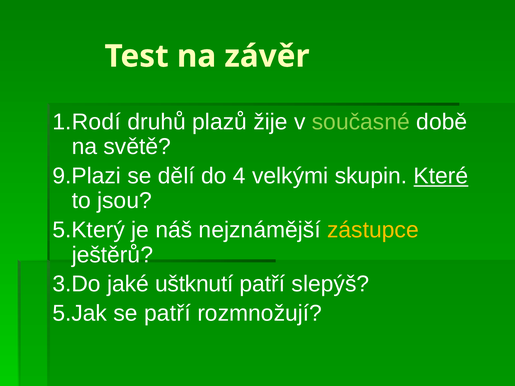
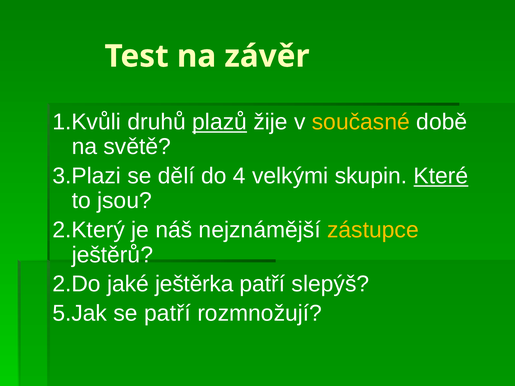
1.Rodí: 1.Rodí -> 1.Kvůli
plazů underline: none -> present
současné colour: light green -> yellow
9.Plazi: 9.Plazi -> 3.Plazi
5.Který: 5.Který -> 2.Který
3.Do: 3.Do -> 2.Do
uštknutí: uštknutí -> ještěrka
